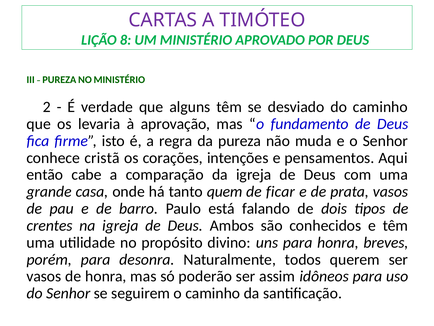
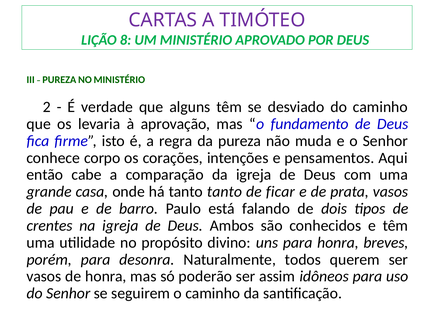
cristã: cristã -> corpo
tanto quem: quem -> tanto
